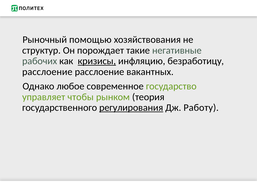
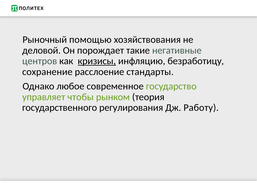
структур: структур -> деловой
рабочих: рабочих -> центров
расслоение at (47, 72): расслоение -> сохранение
вакантных: вакантных -> стандарты
регулирования underline: present -> none
